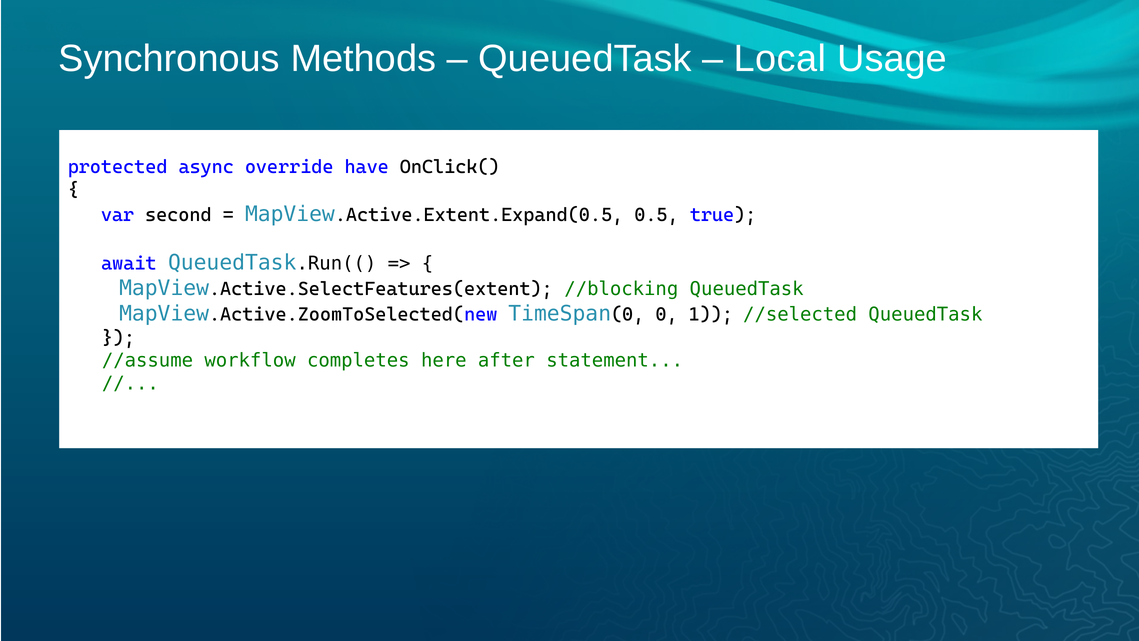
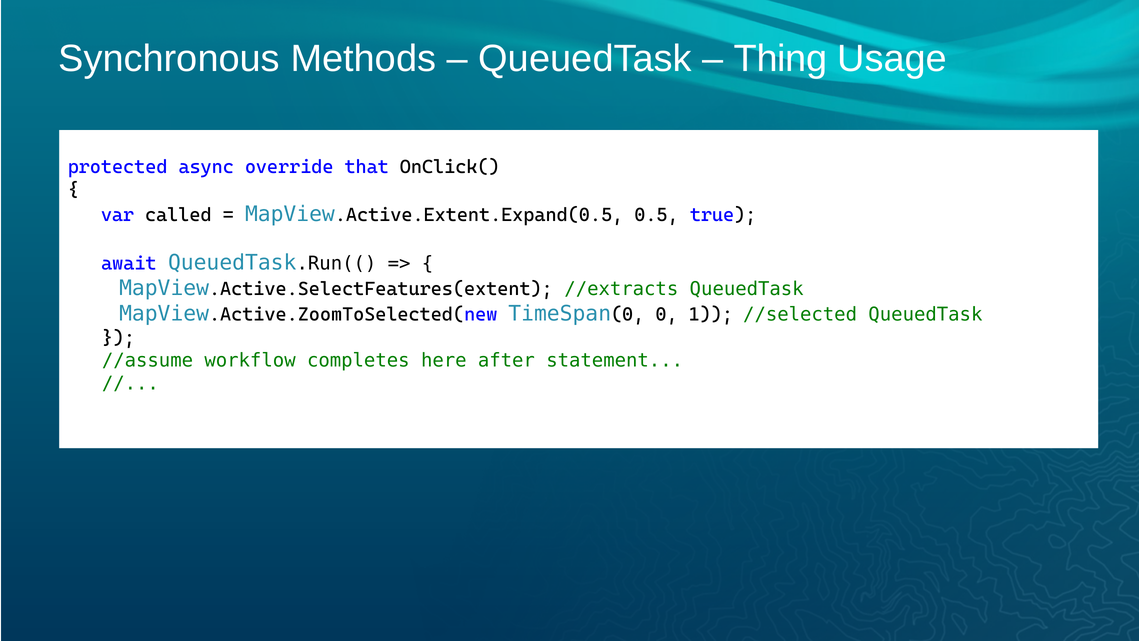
Local: Local -> Thing
have: have -> that
second: second -> called
//blocking: //blocking -> //extracts
